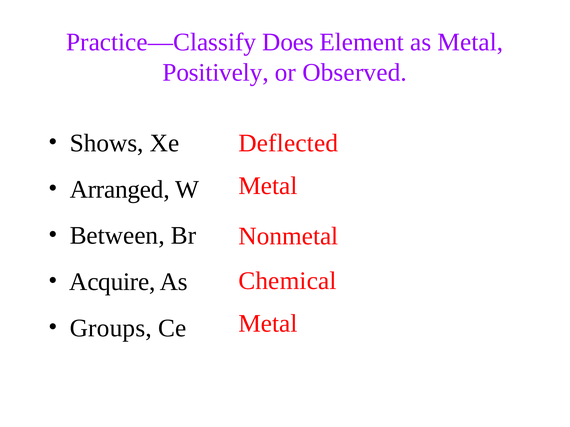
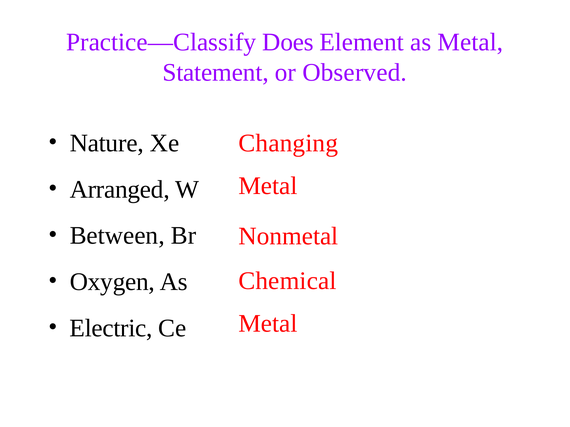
Positively: Positively -> Statement
Shows: Shows -> Nature
Deflected: Deflected -> Changing
Acquire: Acquire -> Oxygen
Groups: Groups -> Electric
